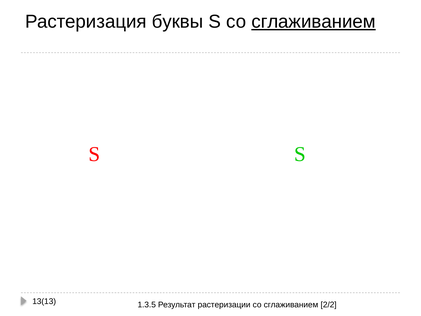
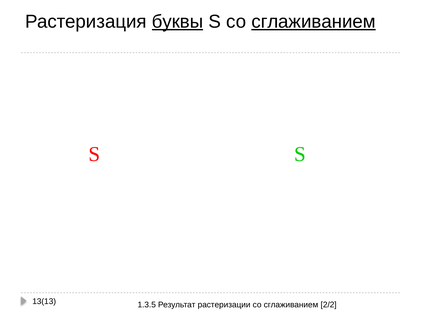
буквы underline: none -> present
